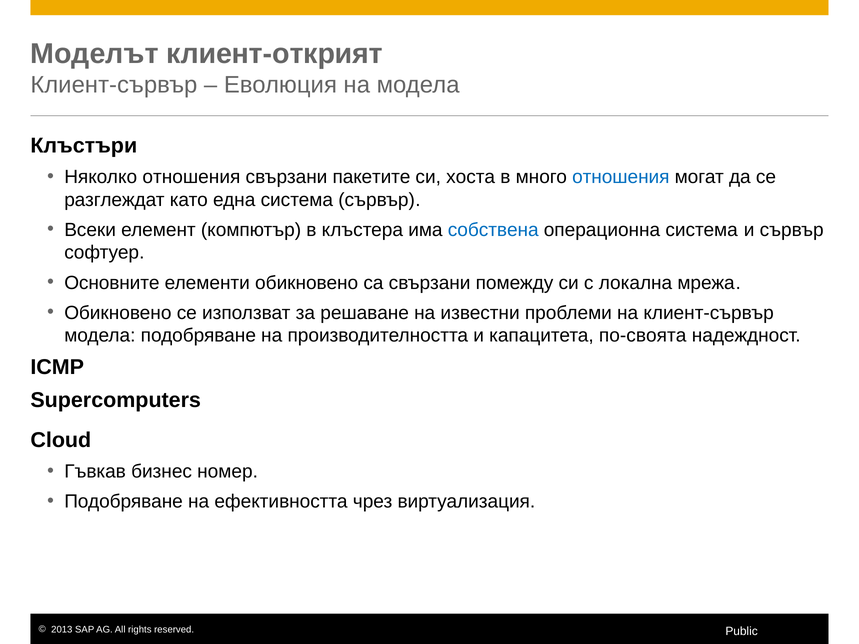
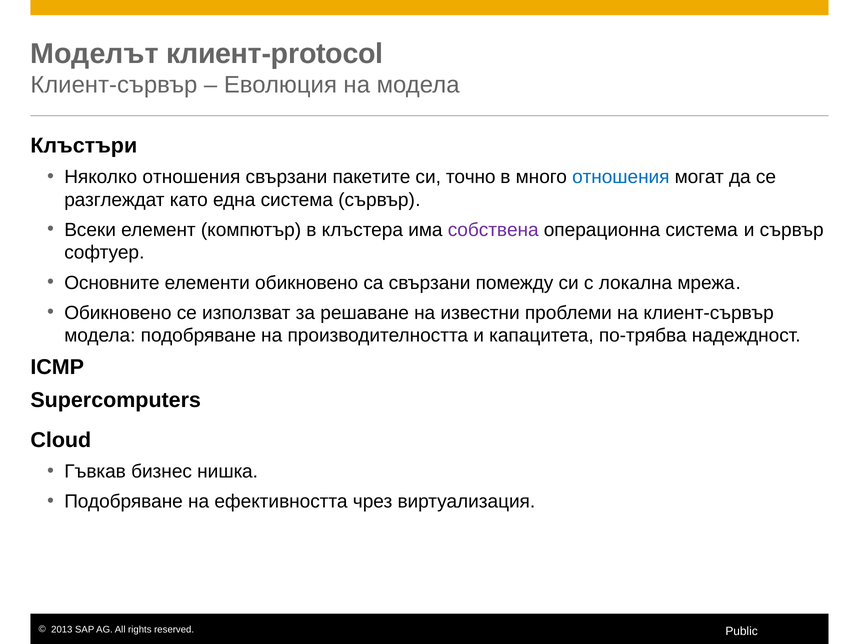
клиент-открият: клиент-открият -> клиент-protocol
хоста: хоста -> точно
собствена colour: blue -> purple
по-своята: по-своята -> по-трябва
номер: номер -> нишка
